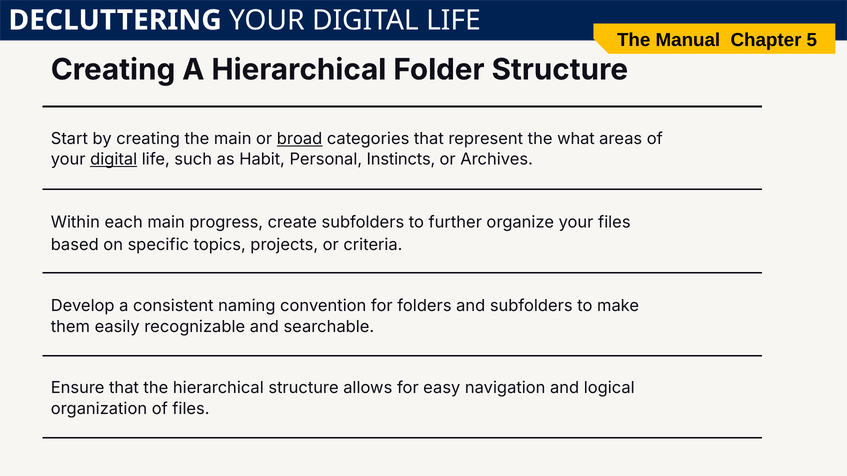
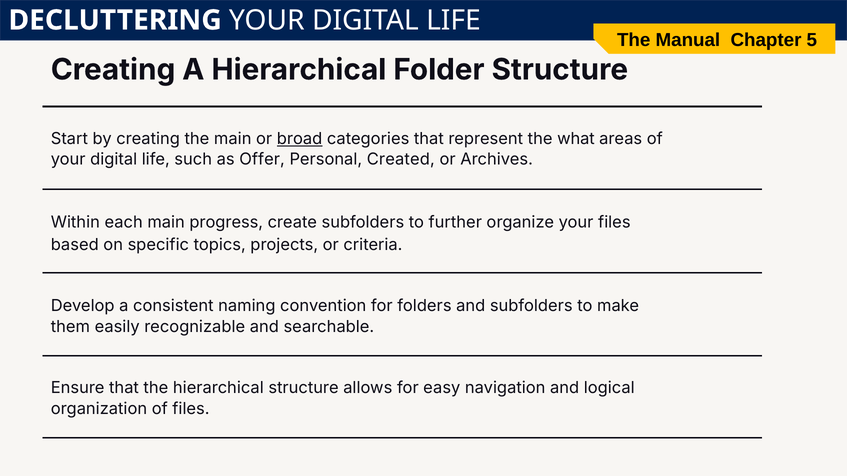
digital at (114, 160) underline: present -> none
Habit: Habit -> Offer
Instincts: Instincts -> Created
